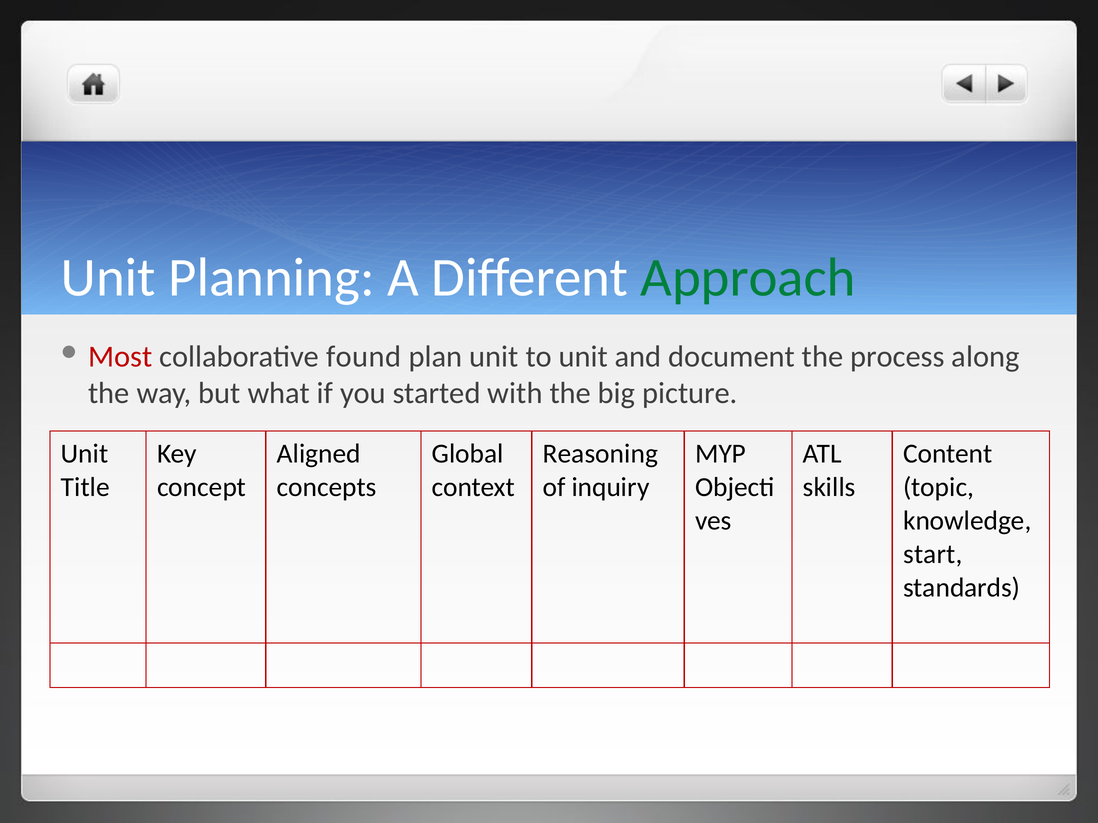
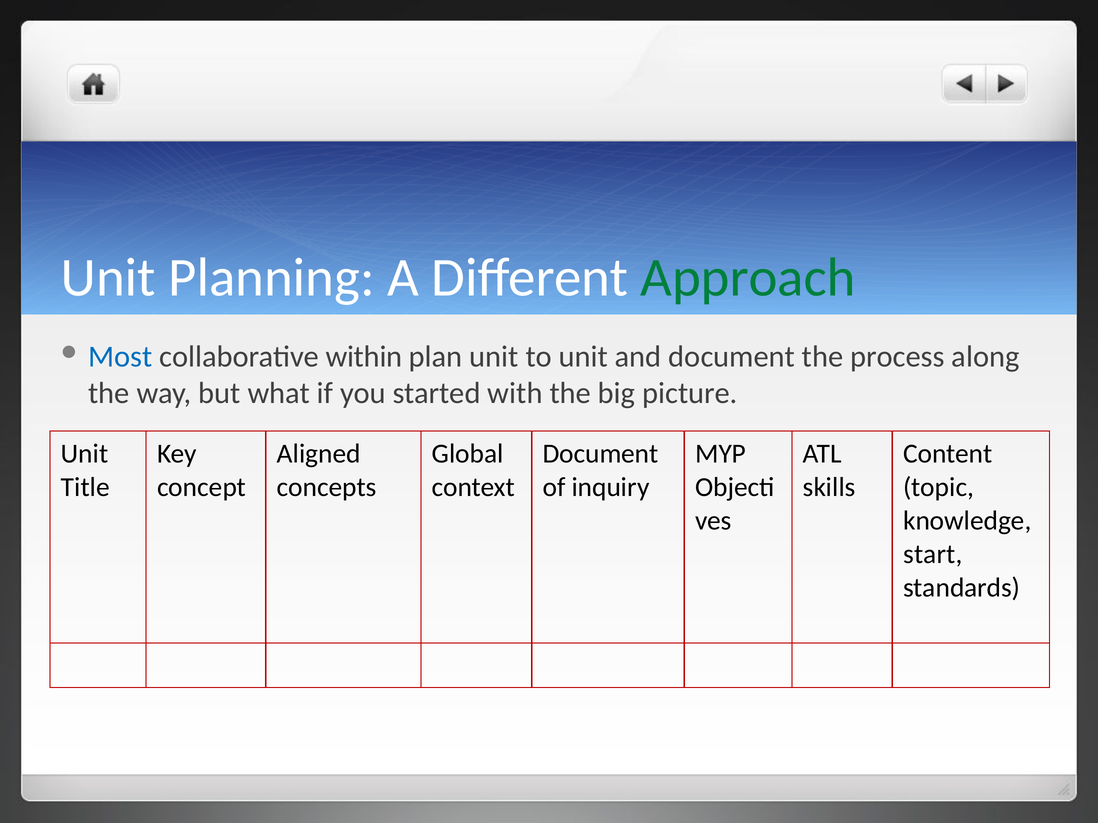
Most colour: red -> blue
found: found -> within
Reasoning at (600, 454): Reasoning -> Document
